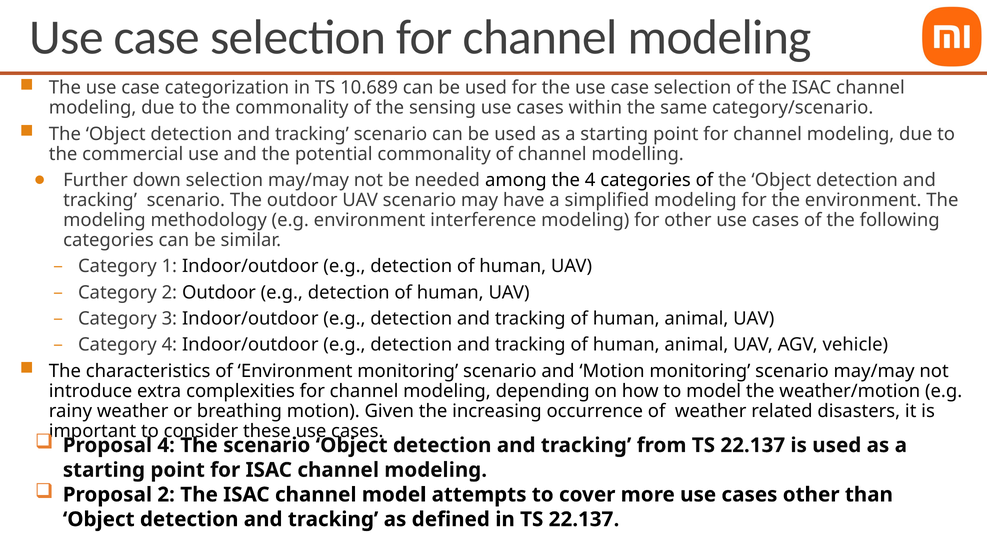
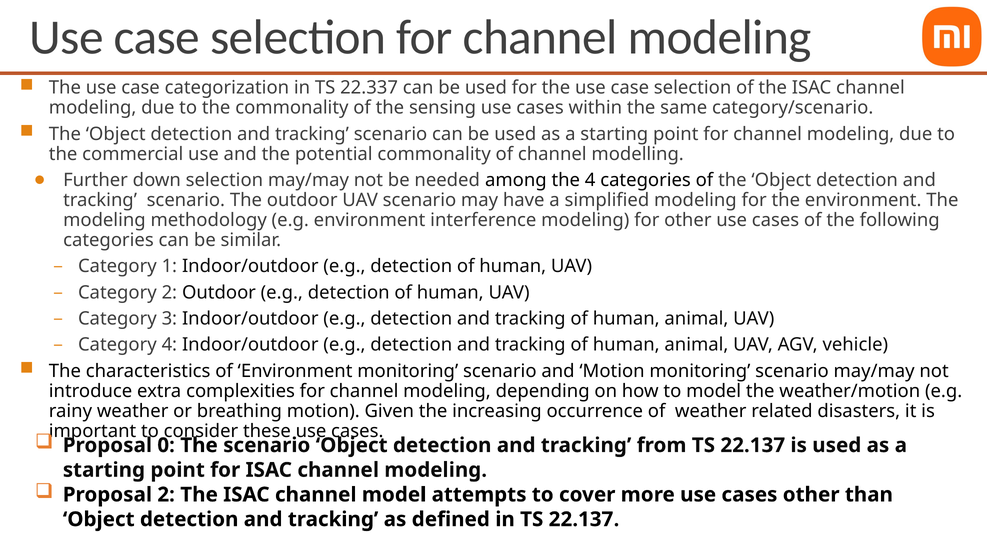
10.689: 10.689 -> 22.337
Proposal 4: 4 -> 0
